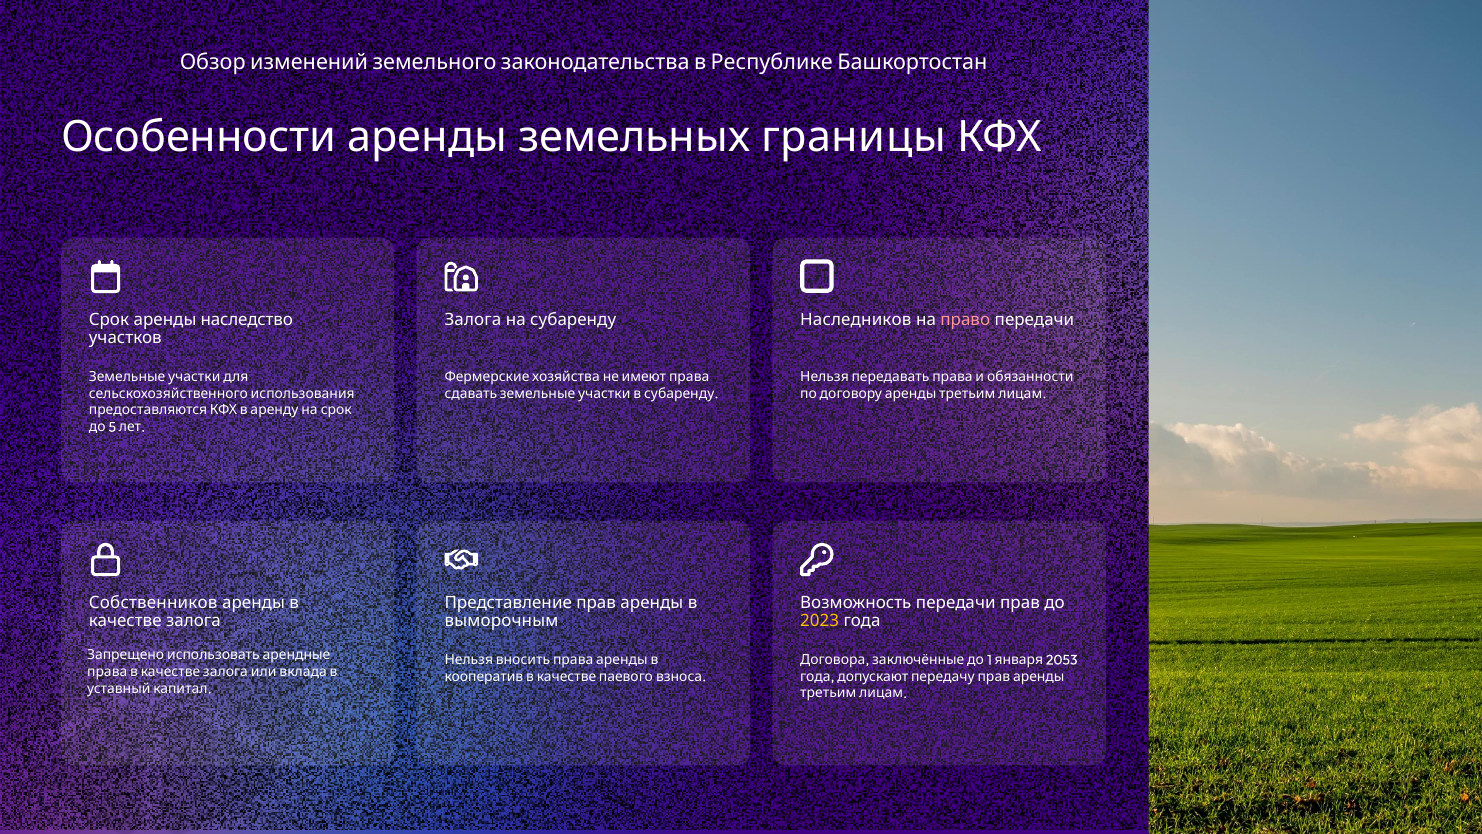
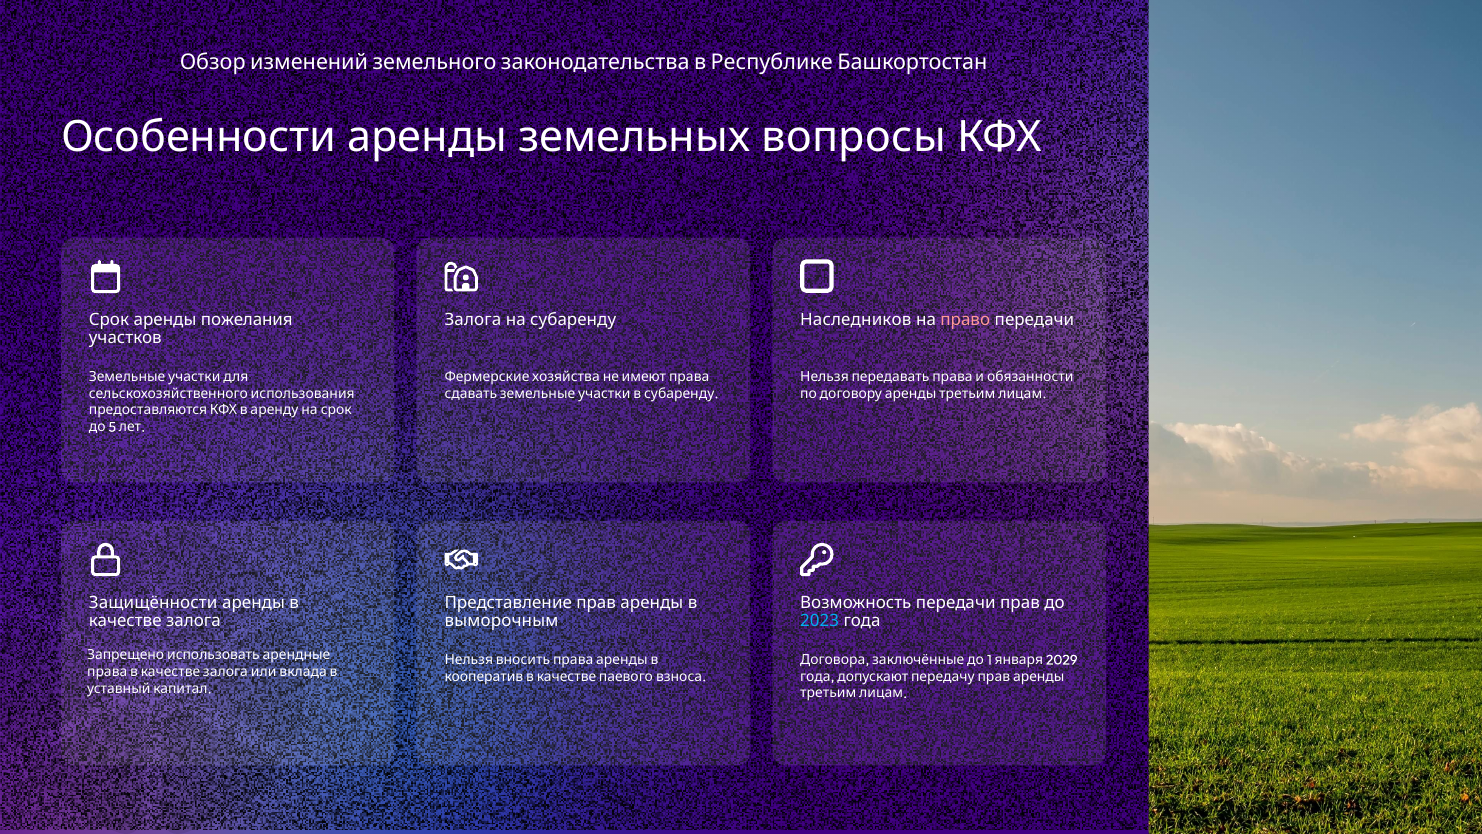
границы: границы -> вопросы
наследство: наследство -> пожелания
Собственников: Собственников -> Защищённости
2023 colour: yellow -> light blue
2053: 2053 -> 2029
